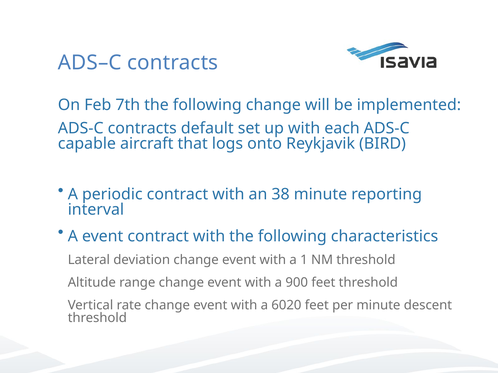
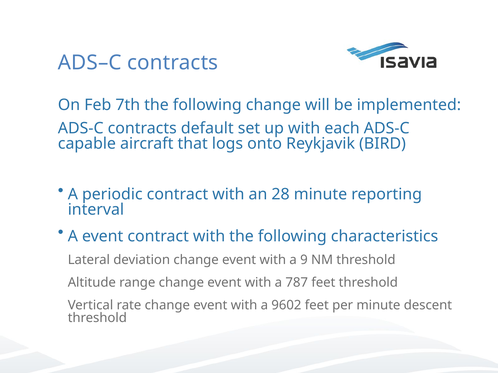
38: 38 -> 28
1: 1 -> 9
900: 900 -> 787
6020: 6020 -> 9602
